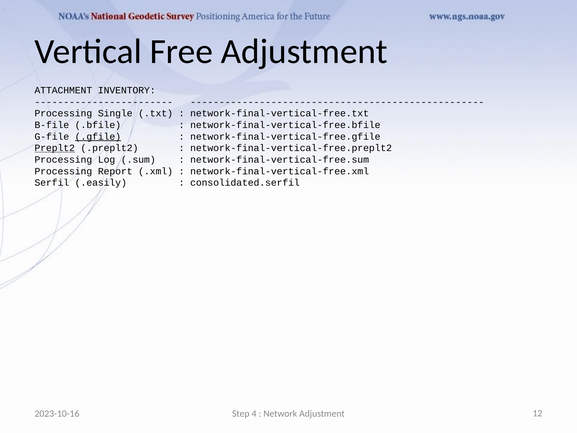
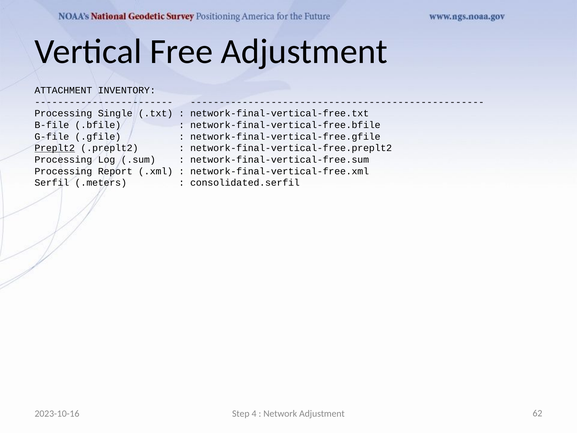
.gfile underline: present -> none
.easily: .easily -> .meters
12: 12 -> 62
